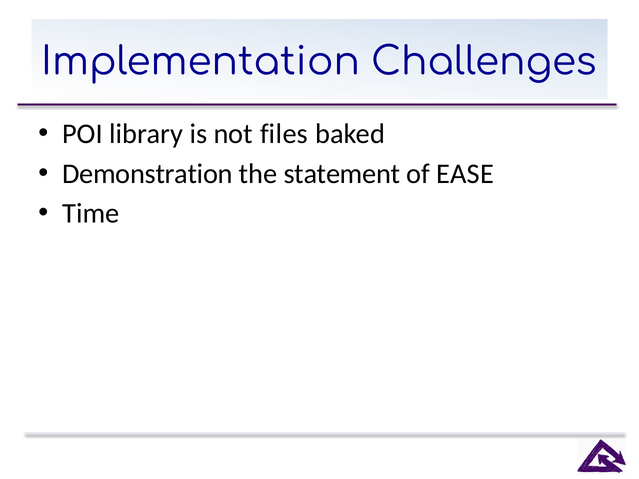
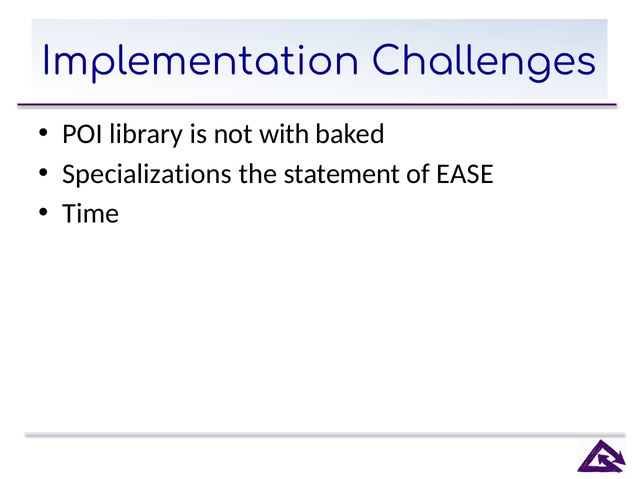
files: files -> with
Demonstration: Demonstration -> Specializations
